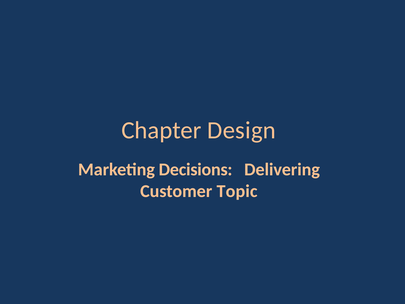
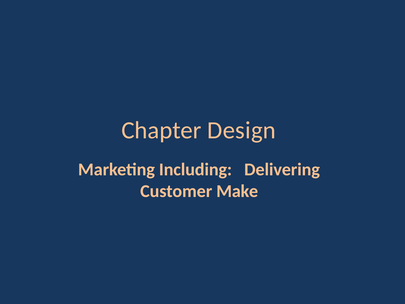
Decisions: Decisions -> Including
Topic: Topic -> Make
